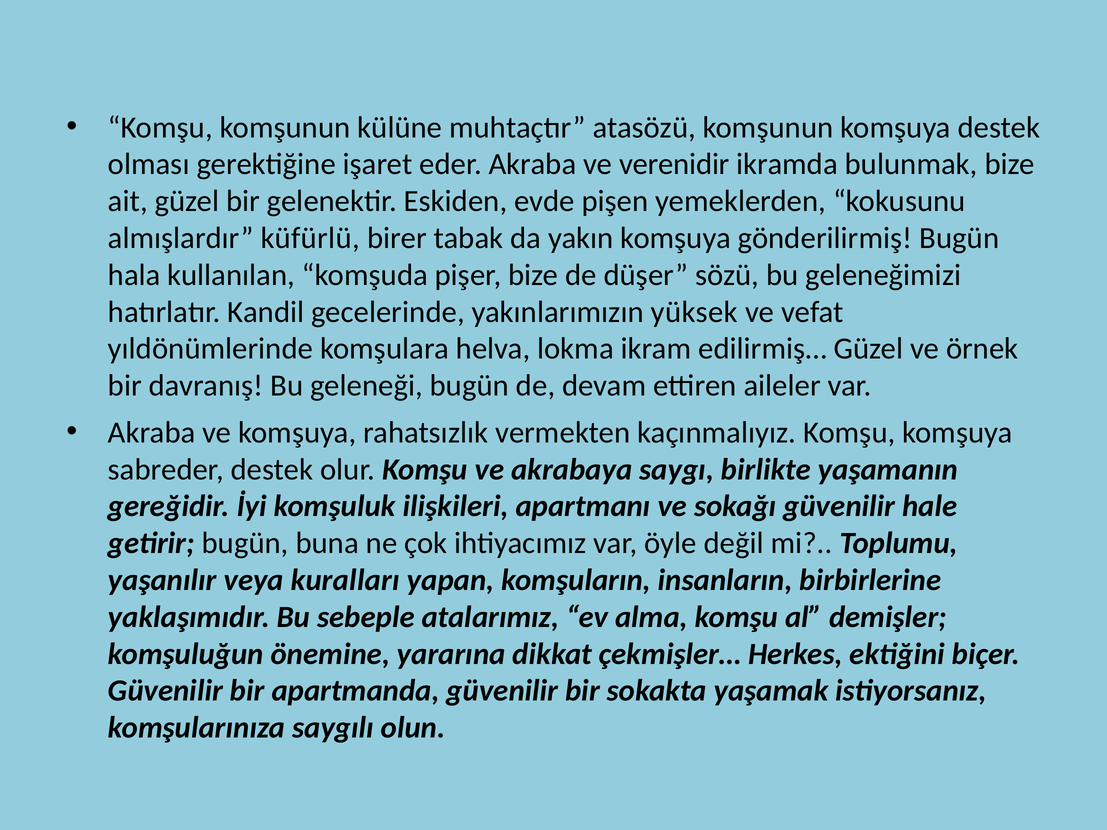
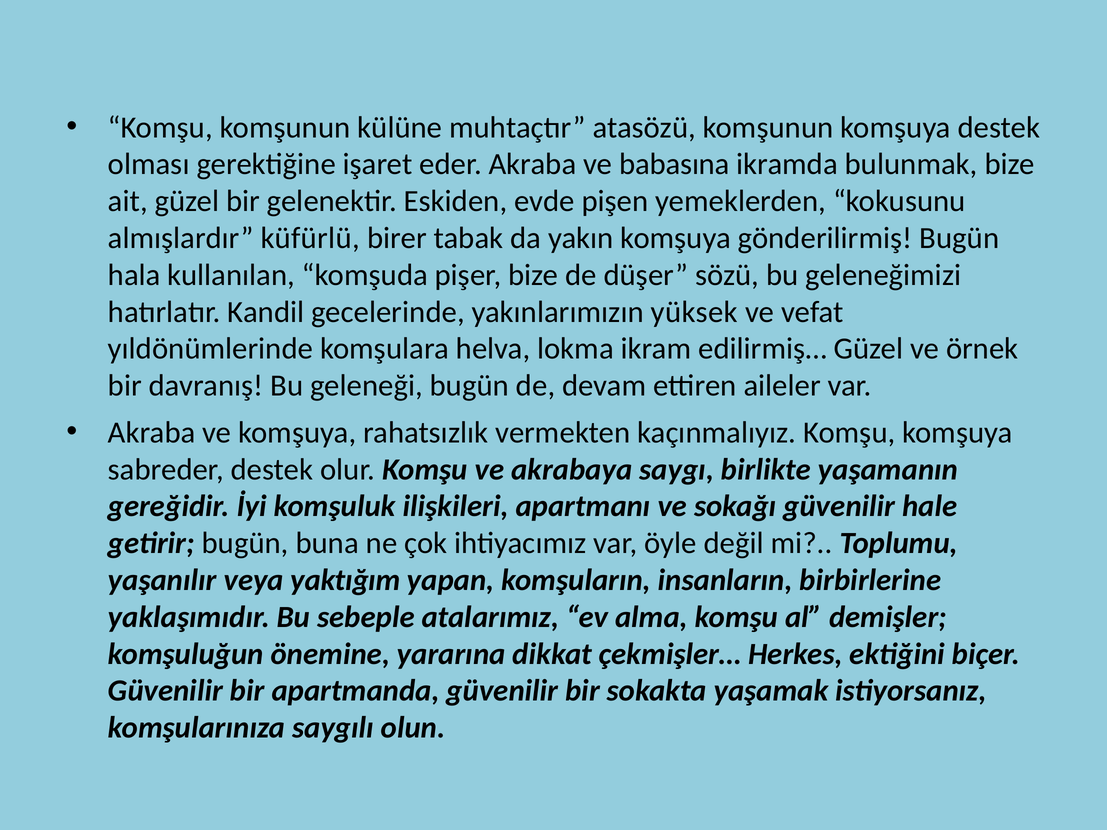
verenidir: verenidir -> babasına
kuralları: kuralları -> yaktığım
